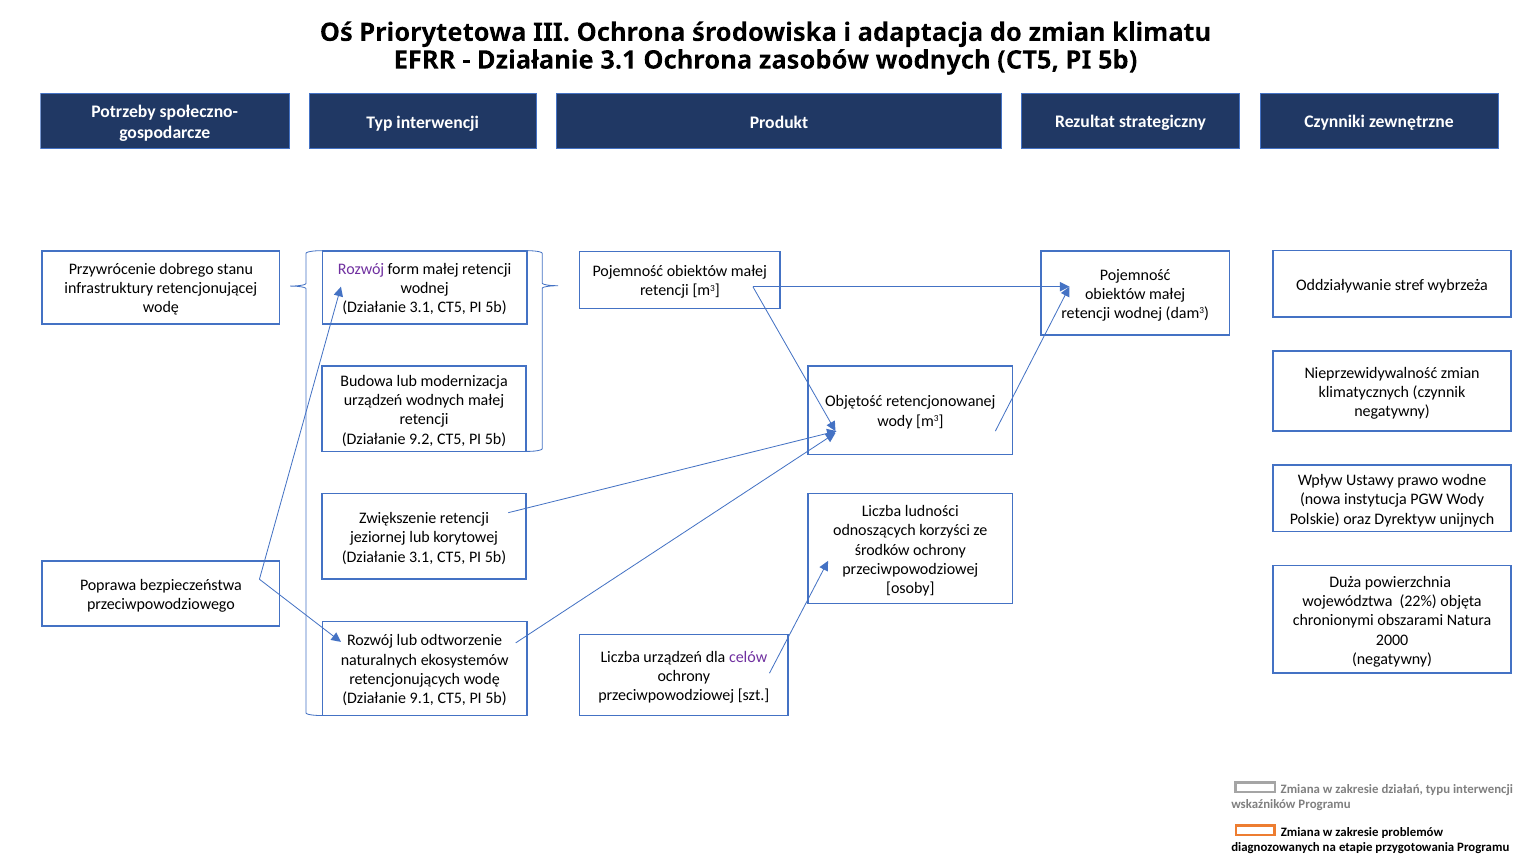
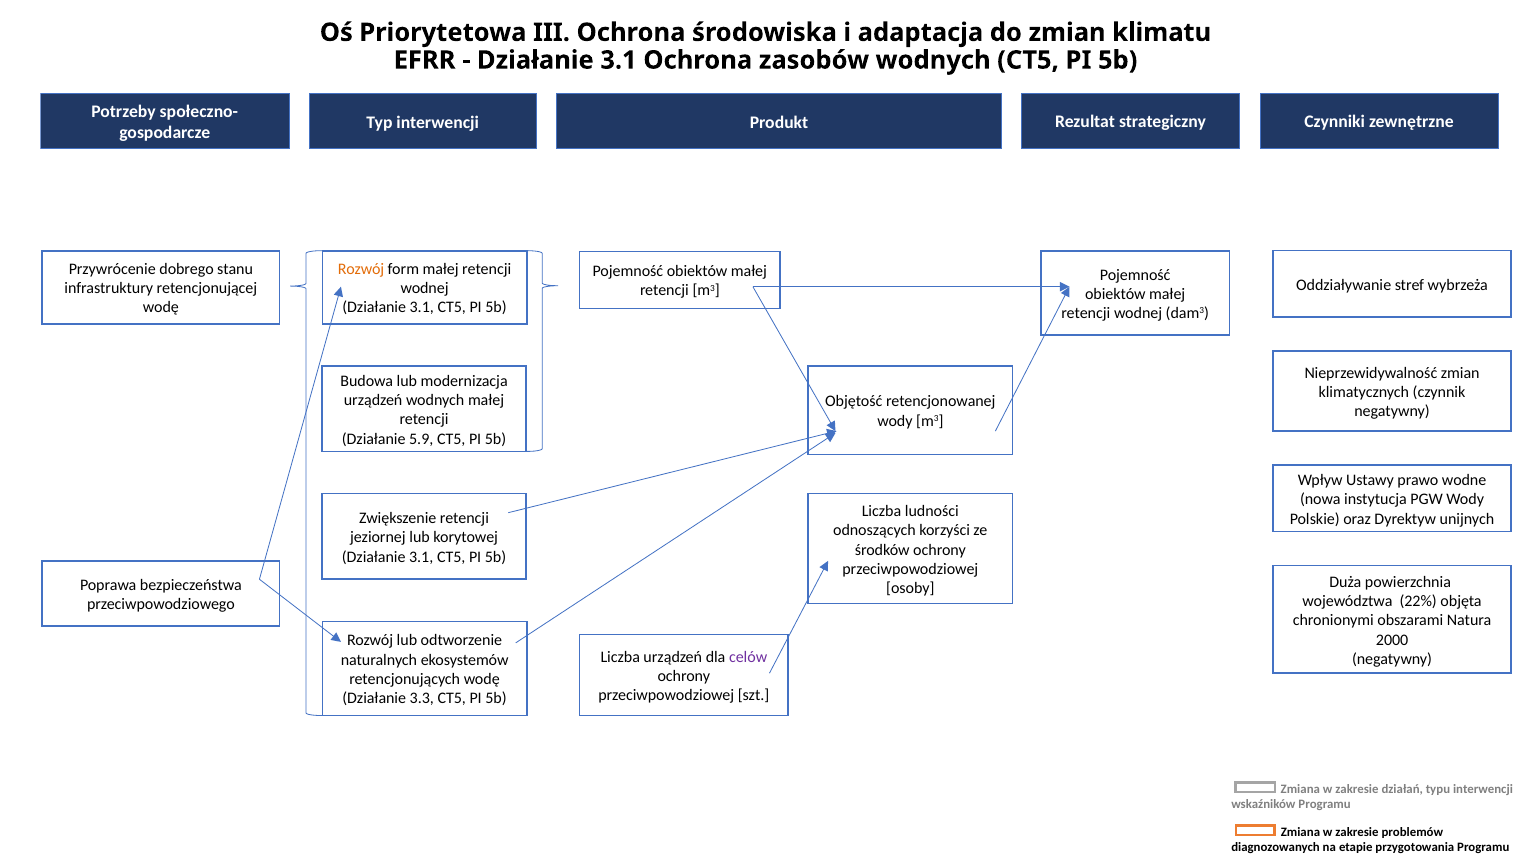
Rozwój at (361, 269) colour: purple -> orange
9.2: 9.2 -> 5.9
9.1: 9.1 -> 3.3
